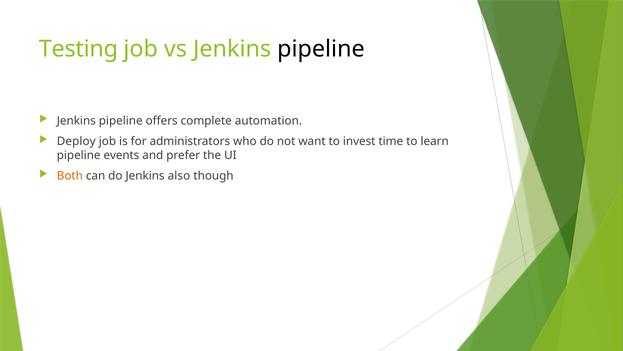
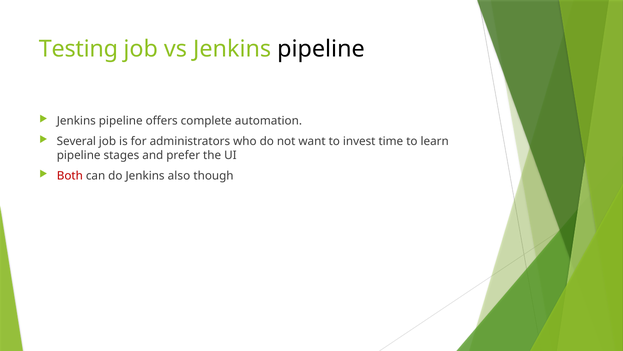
Deploy: Deploy -> Several
events: events -> stages
Both colour: orange -> red
